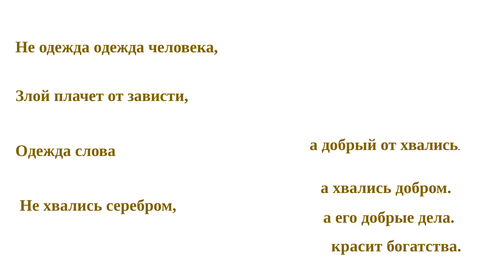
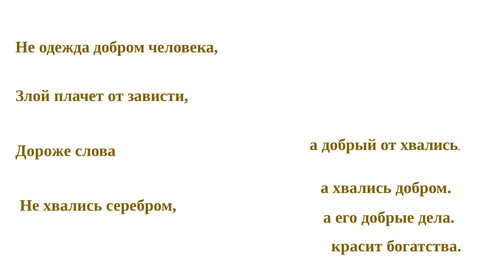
одежда одежда: одежда -> добром
Одежда at (43, 151): Одежда -> Дороже
